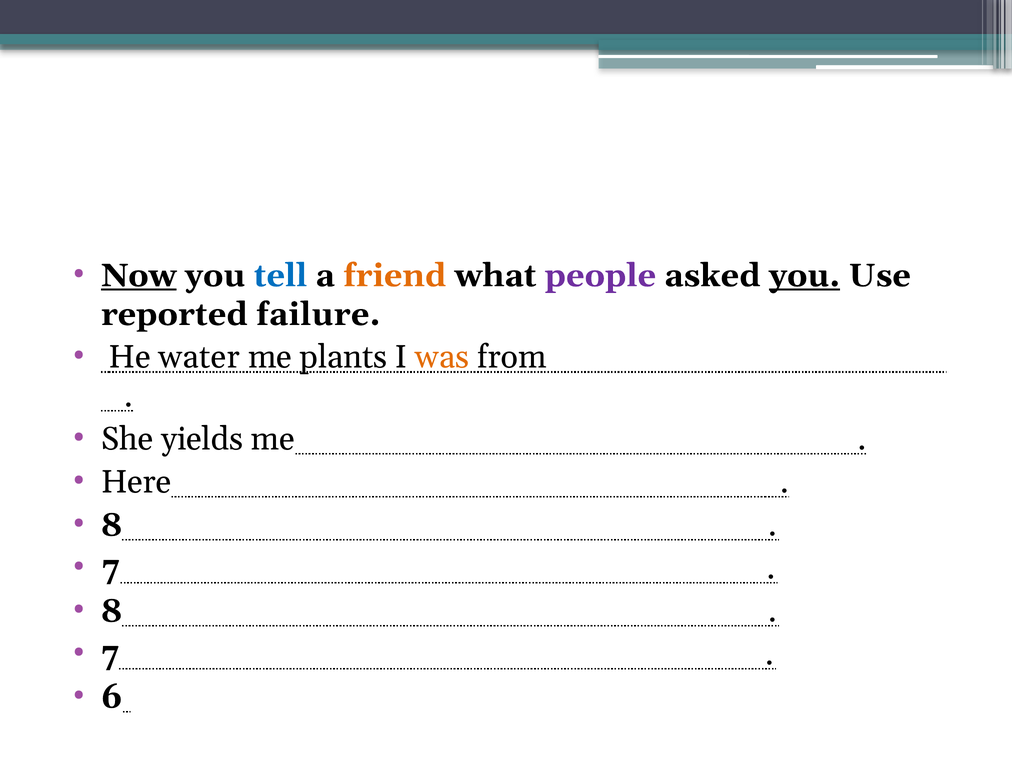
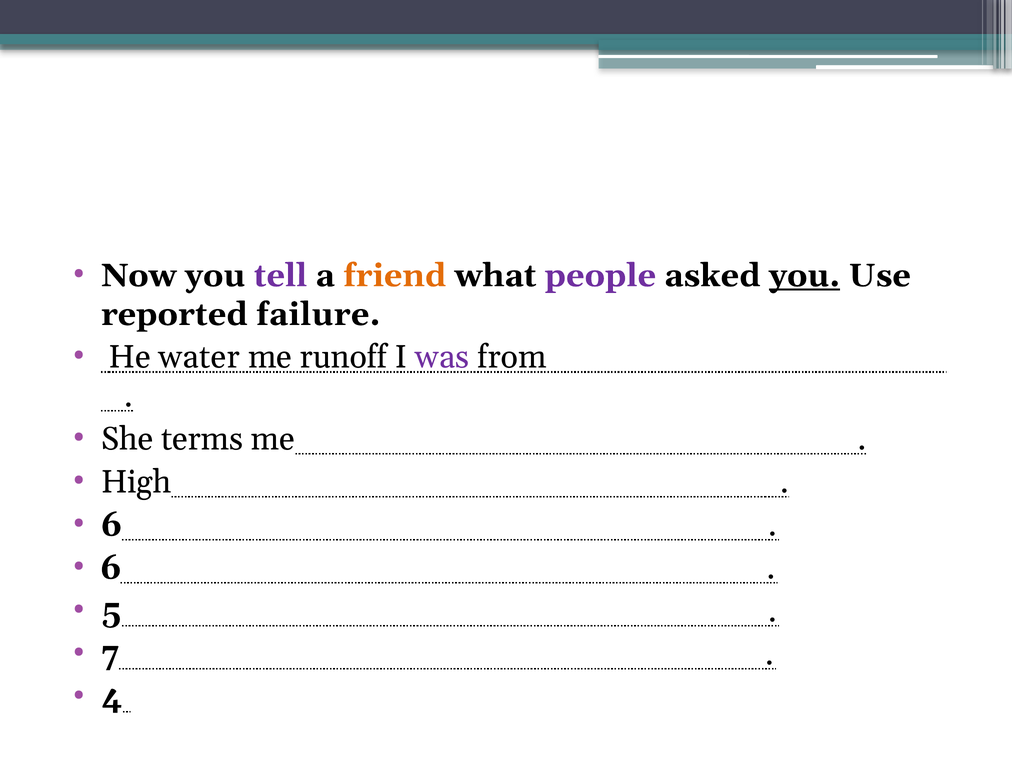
Now underline: present -> none
tell colour: blue -> purple
plants: plants -> runoff
was colour: orange -> purple
yields: yields -> terms
Here: Here -> High
8 at (112, 525): 8 -> 6
7 at (111, 568): 7 -> 6
8 at (112, 611): 8 -> 5
6: 6 -> 4
